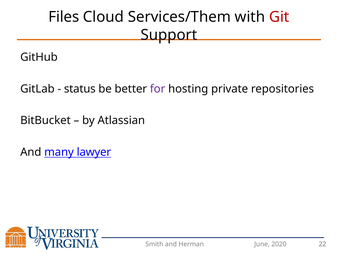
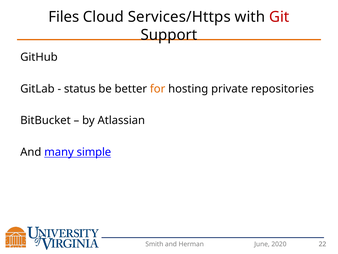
Services/Them: Services/Them -> Services/Https
for colour: purple -> orange
lawyer: lawyer -> simple
